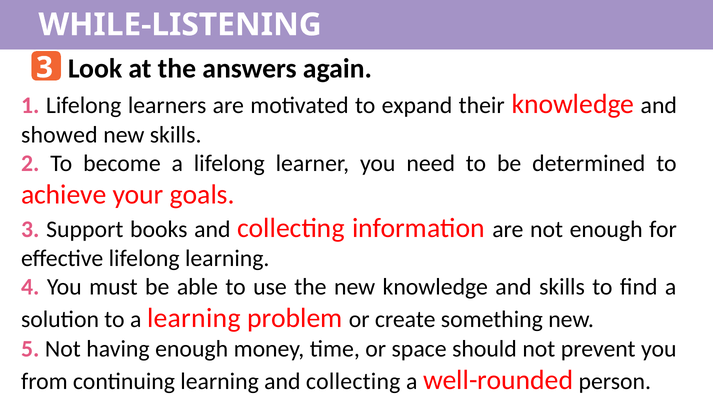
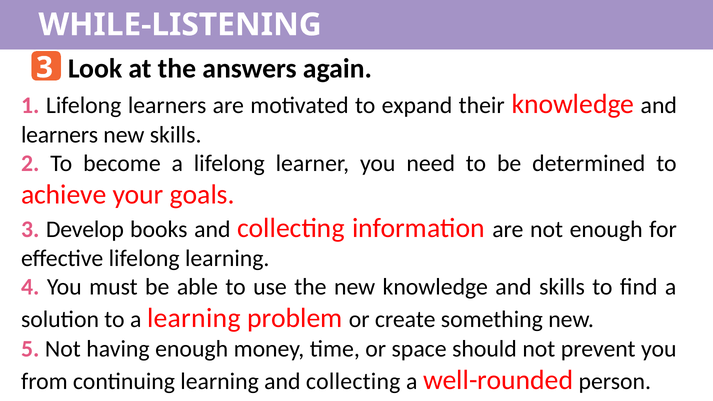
showed at (59, 135): showed -> learners
Support: Support -> Develop
